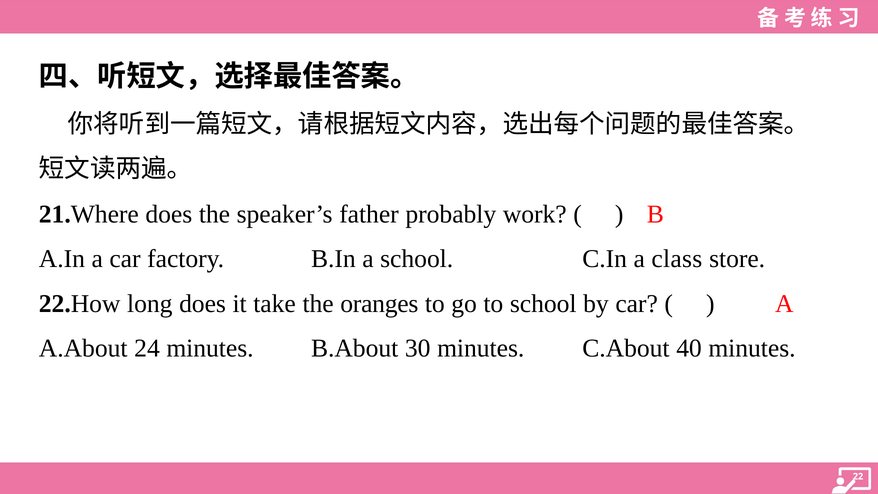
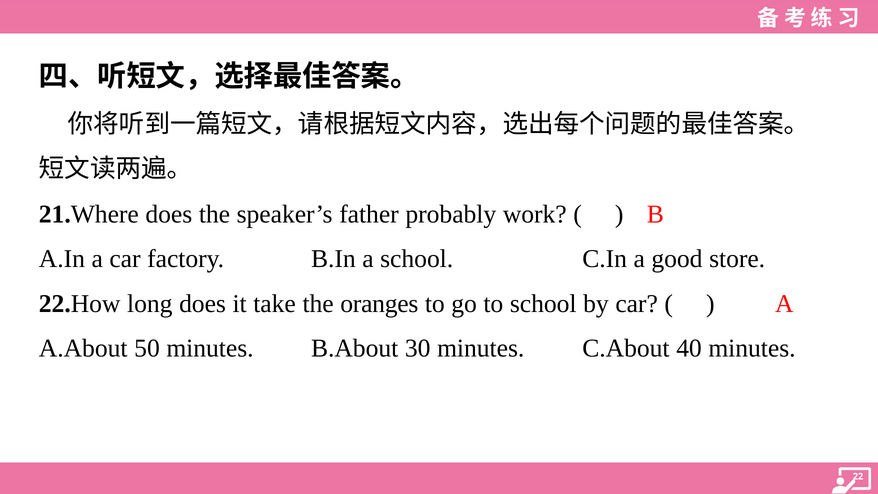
class: class -> good
24: 24 -> 50
